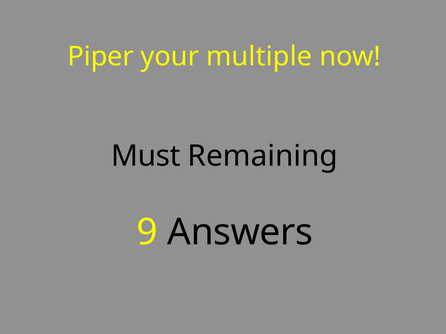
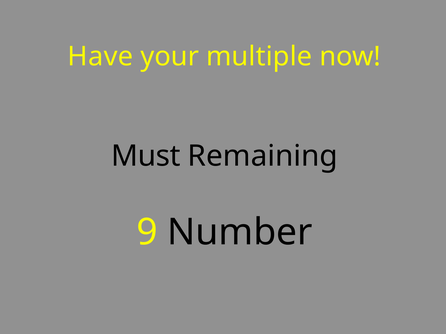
Piper: Piper -> Have
Answers: Answers -> Number
